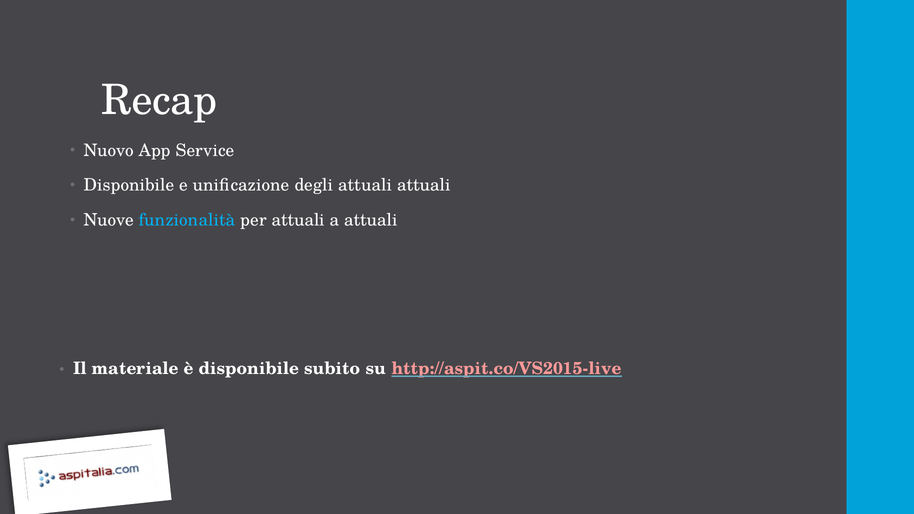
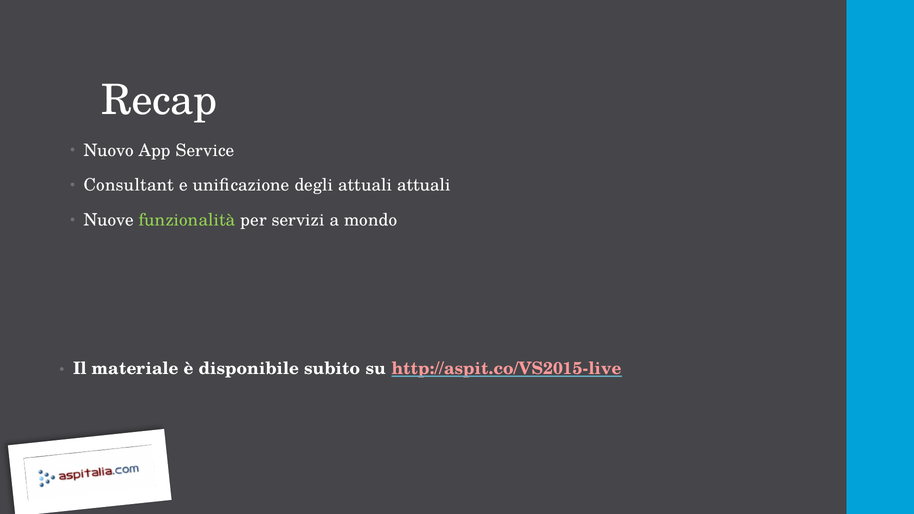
Disponibile at (129, 185): Disponibile -> Consultant
funzionalità colour: light blue -> light green
per attuali: attuali -> servizi
a attuali: attuali -> mondo
